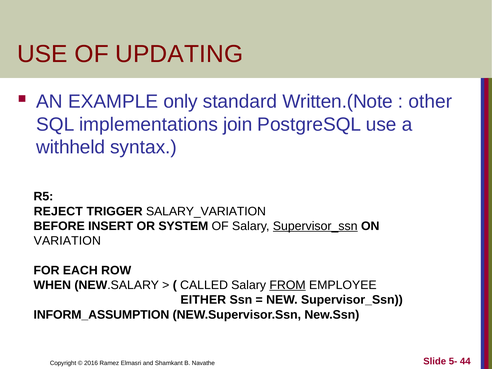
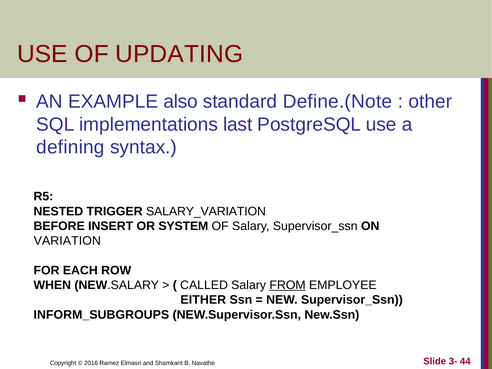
only: only -> also
Written.(Note: Written.(Note -> Define.(Note
join: join -> last
withheld: withheld -> defining
REJECT: REJECT -> NESTED
Supervisor_ssn at (315, 226) underline: present -> none
INFORM_ASSUMPTION: INFORM_ASSUMPTION -> INFORM_SUBGROUPS
5-: 5- -> 3-
